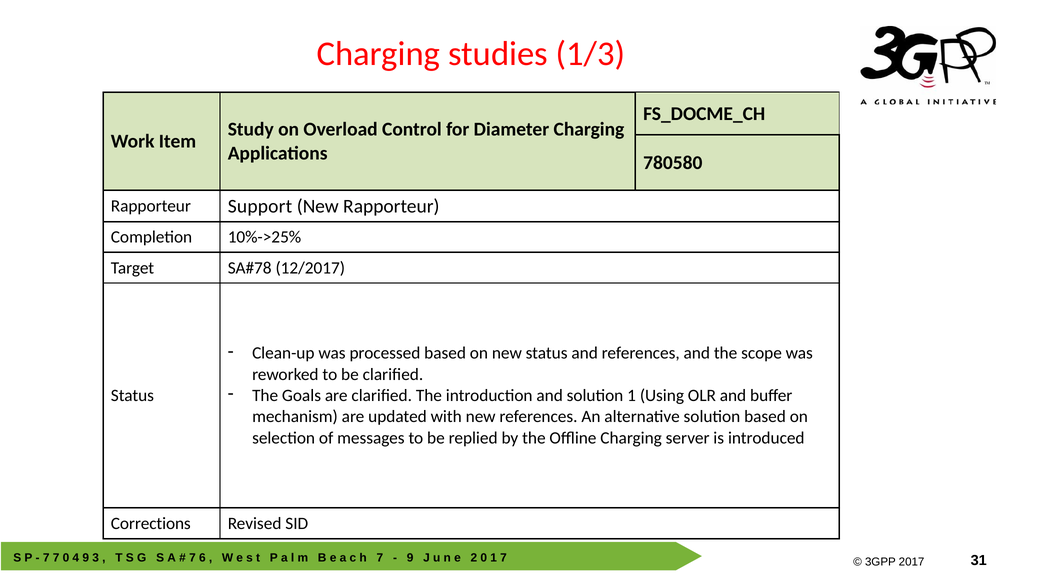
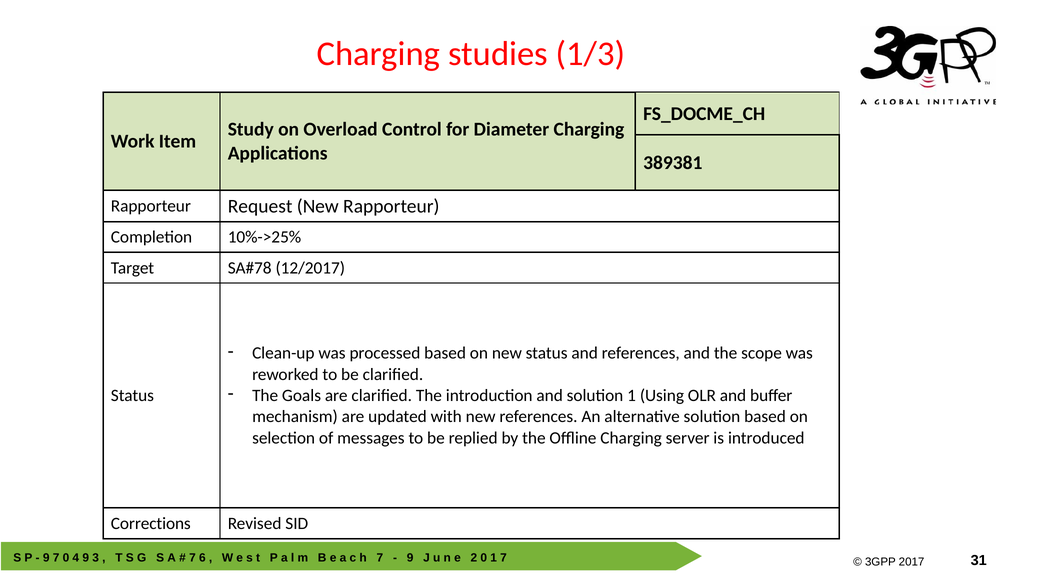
780580: 780580 -> 389381
Support: Support -> Request
7 at (46, 558): 7 -> 9
